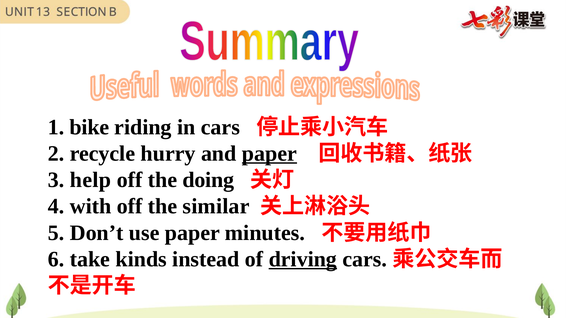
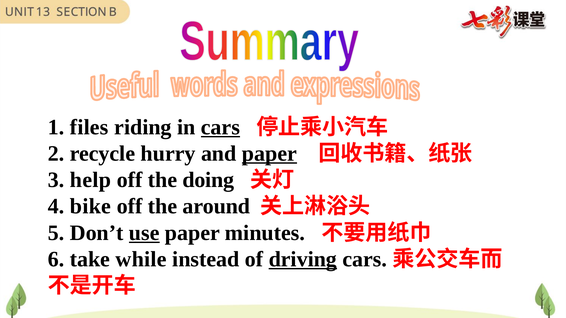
bike: bike -> files
cars at (220, 127) underline: none -> present
with: with -> bike
similar: similar -> around
use underline: none -> present
kinds: kinds -> while
